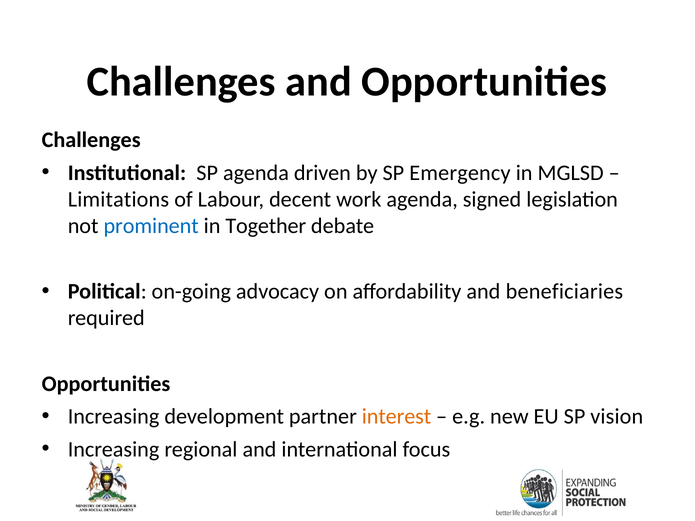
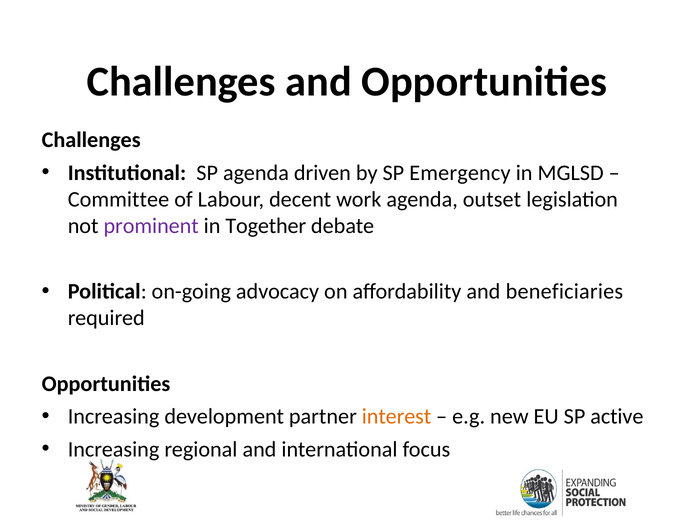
Limitations: Limitations -> Committee
signed: signed -> outset
prominent colour: blue -> purple
vision: vision -> active
